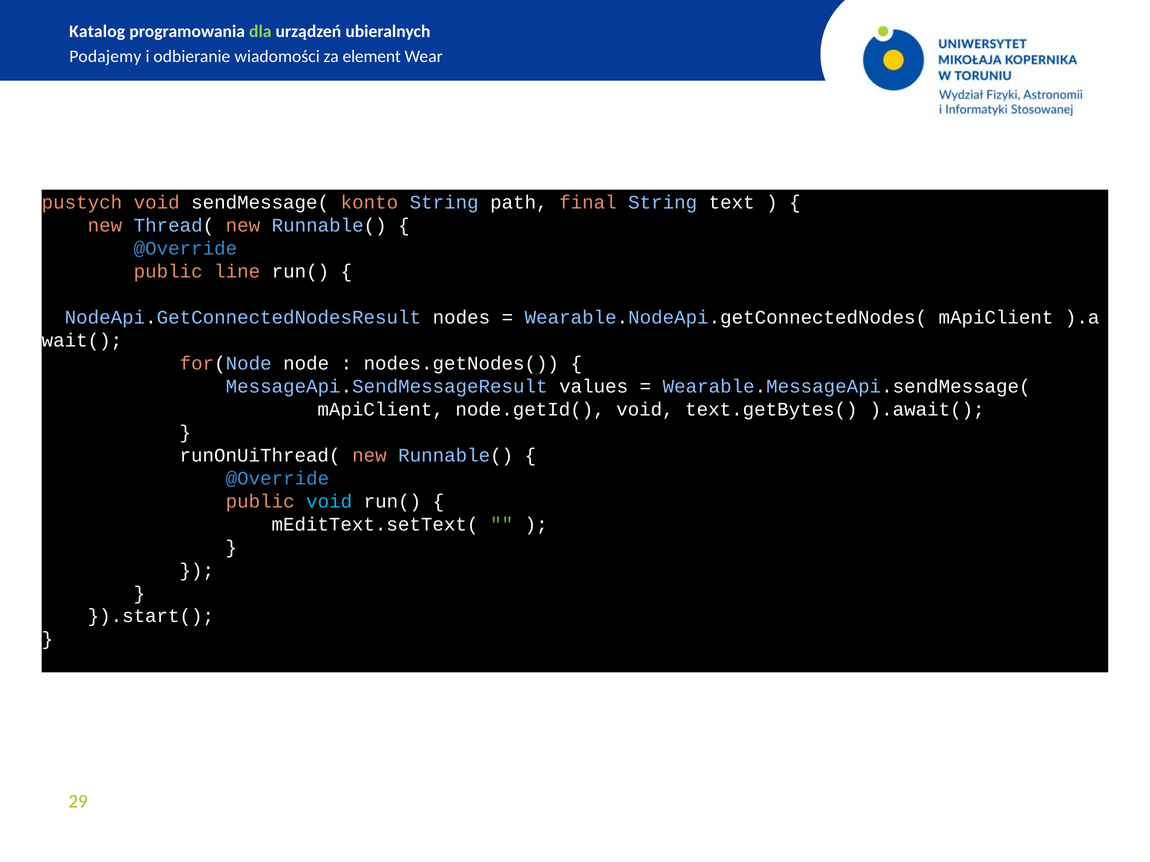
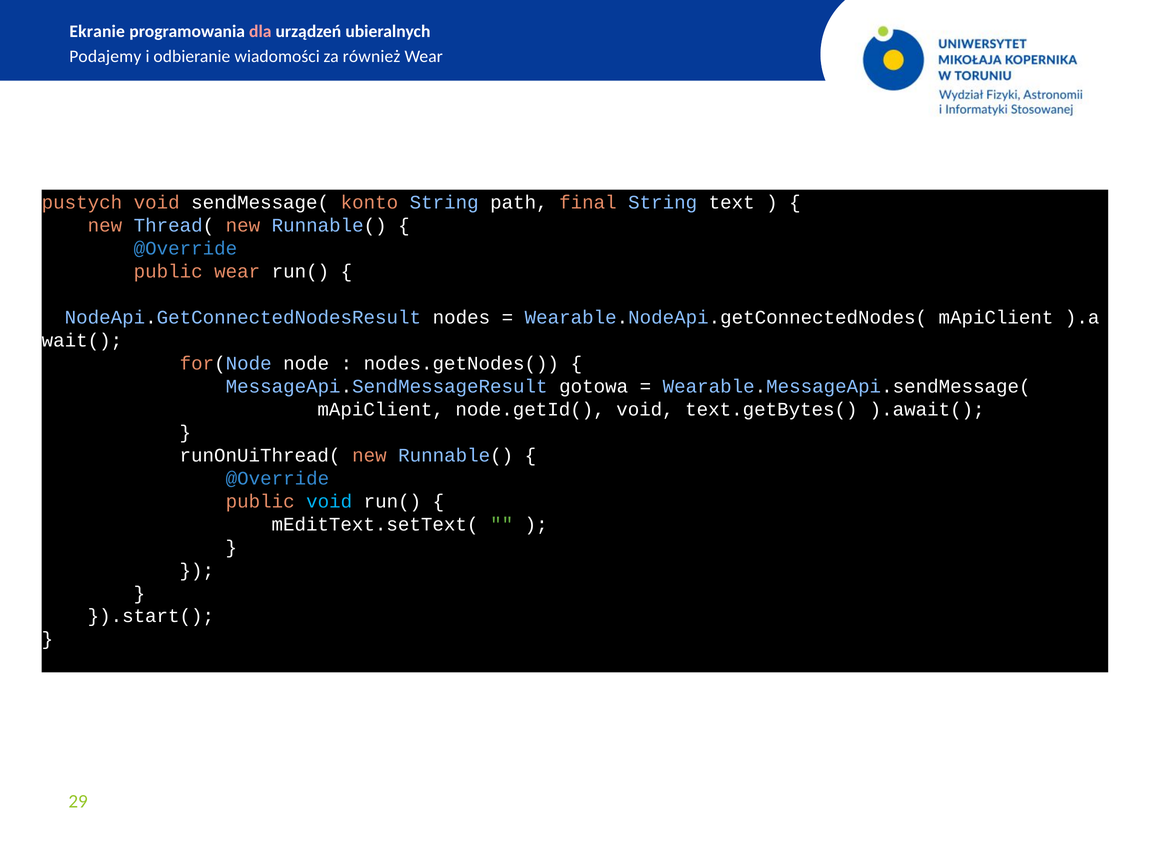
Katalog: Katalog -> Ekranie
dla colour: light green -> pink
element: element -> również
public line: line -> wear
values: values -> gotowa
